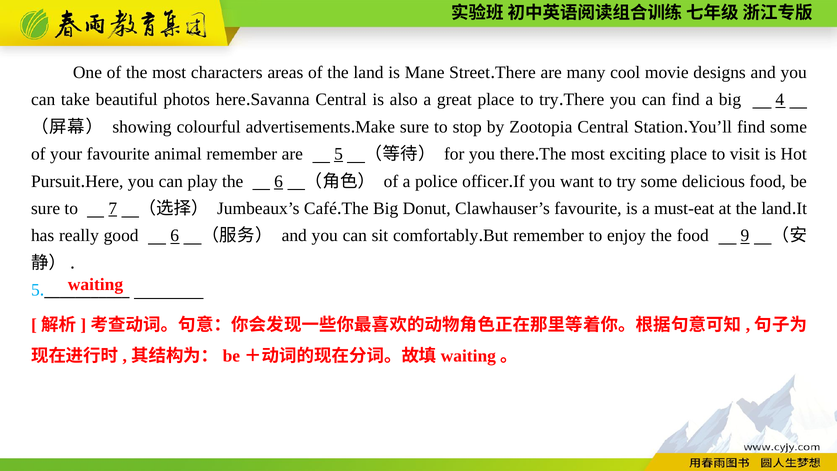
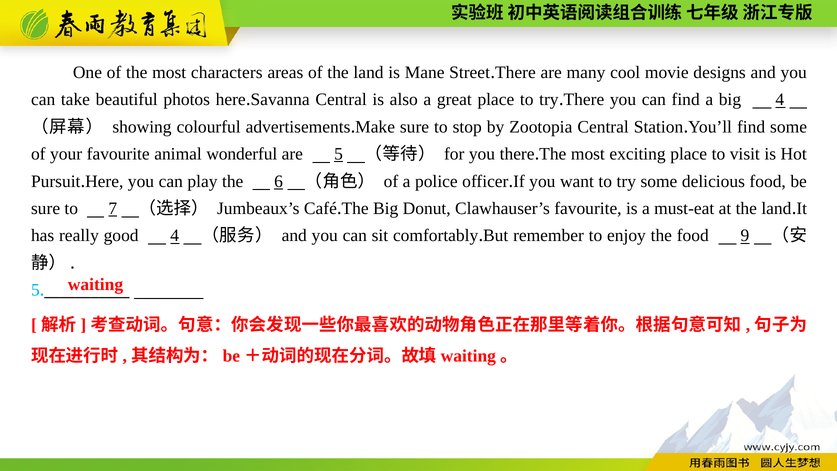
animal remember: remember -> wonderful
good 6: 6 -> 4
